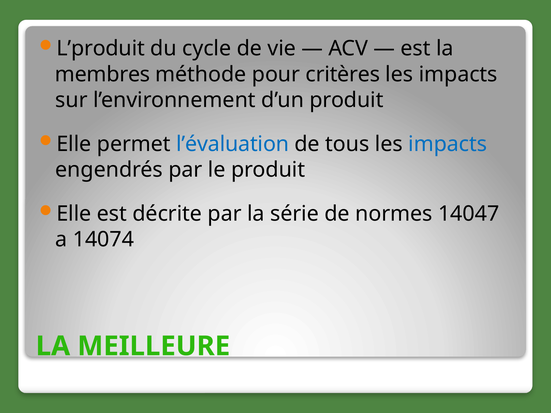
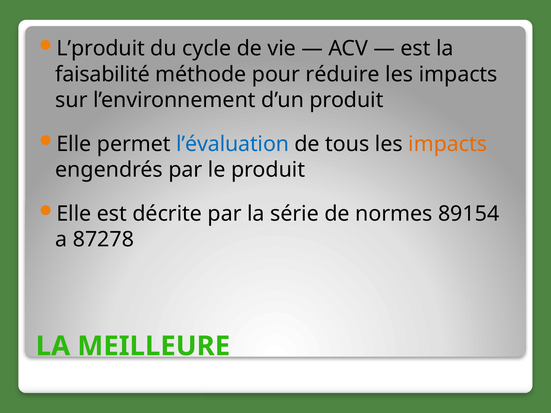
membres: membres -> faisabilité
critères: critères -> réduire
impacts at (448, 144) colour: blue -> orange
14047: 14047 -> 89154
14074: 14074 -> 87278
